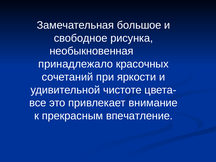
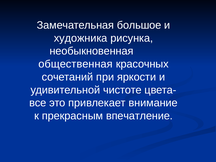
свободное: свободное -> художника
принадлежало: принадлежало -> общественная
